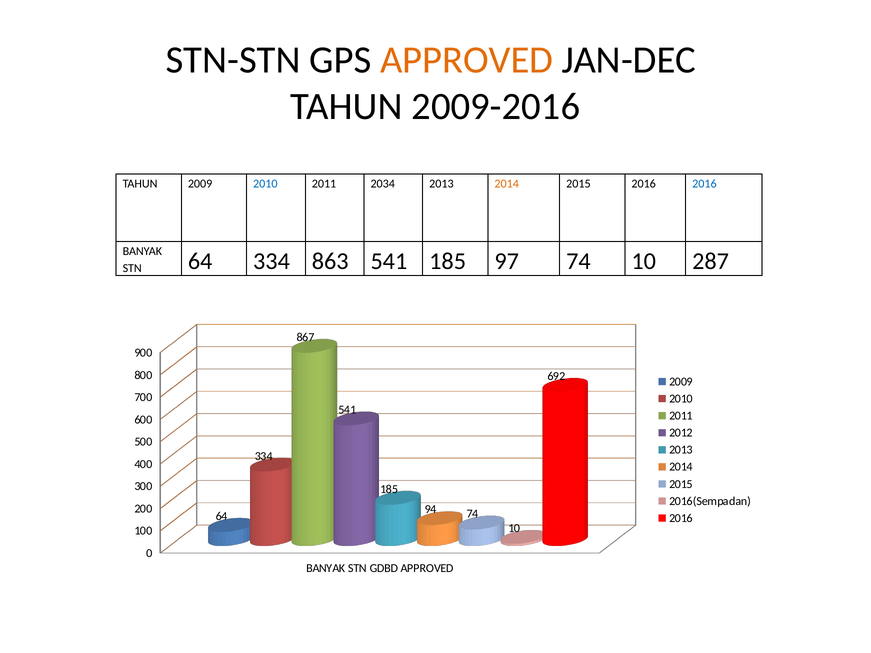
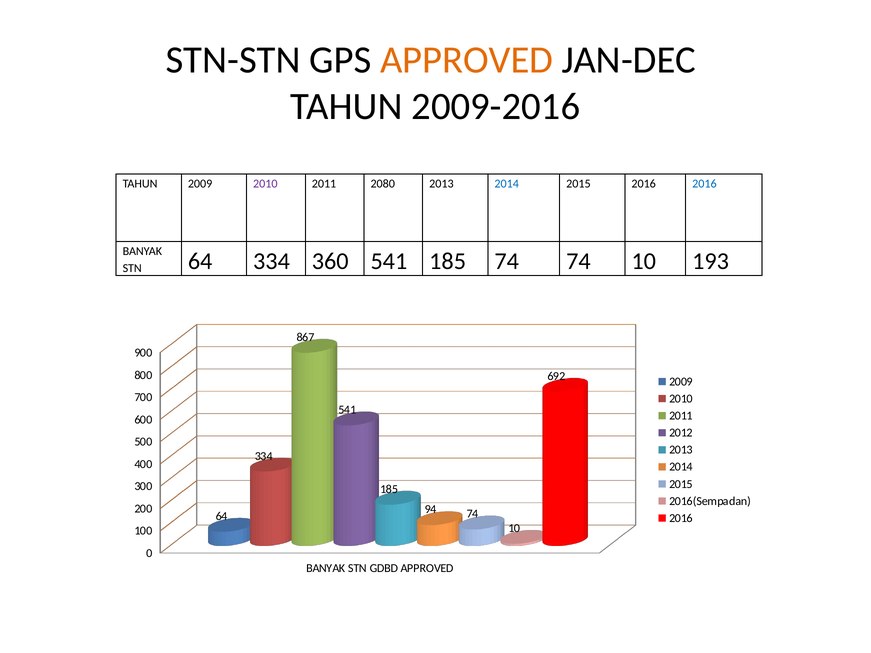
2010 at (265, 184) colour: blue -> purple
2034: 2034 -> 2080
2014 at (507, 184) colour: orange -> blue
863: 863 -> 360
185 97: 97 -> 74
287: 287 -> 193
